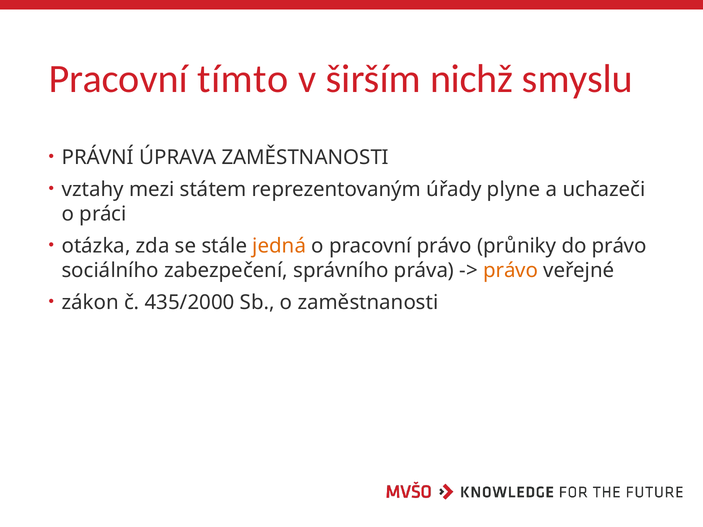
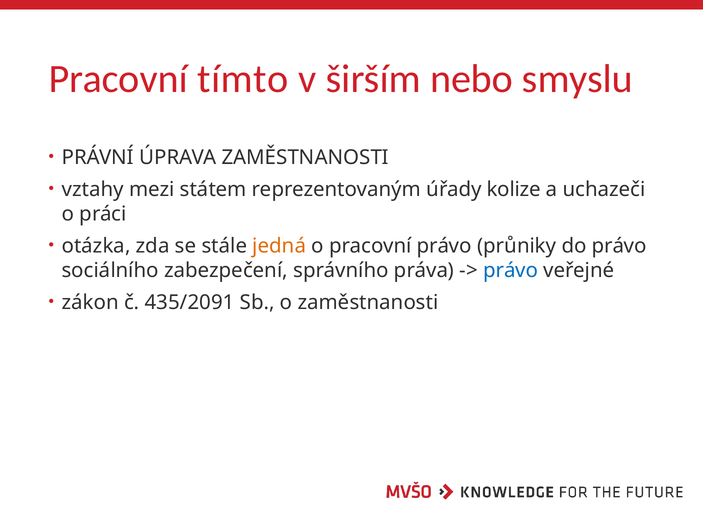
nichž: nichž -> nebo
plyne: plyne -> kolize
právo at (511, 271) colour: orange -> blue
435/2000: 435/2000 -> 435/2091
